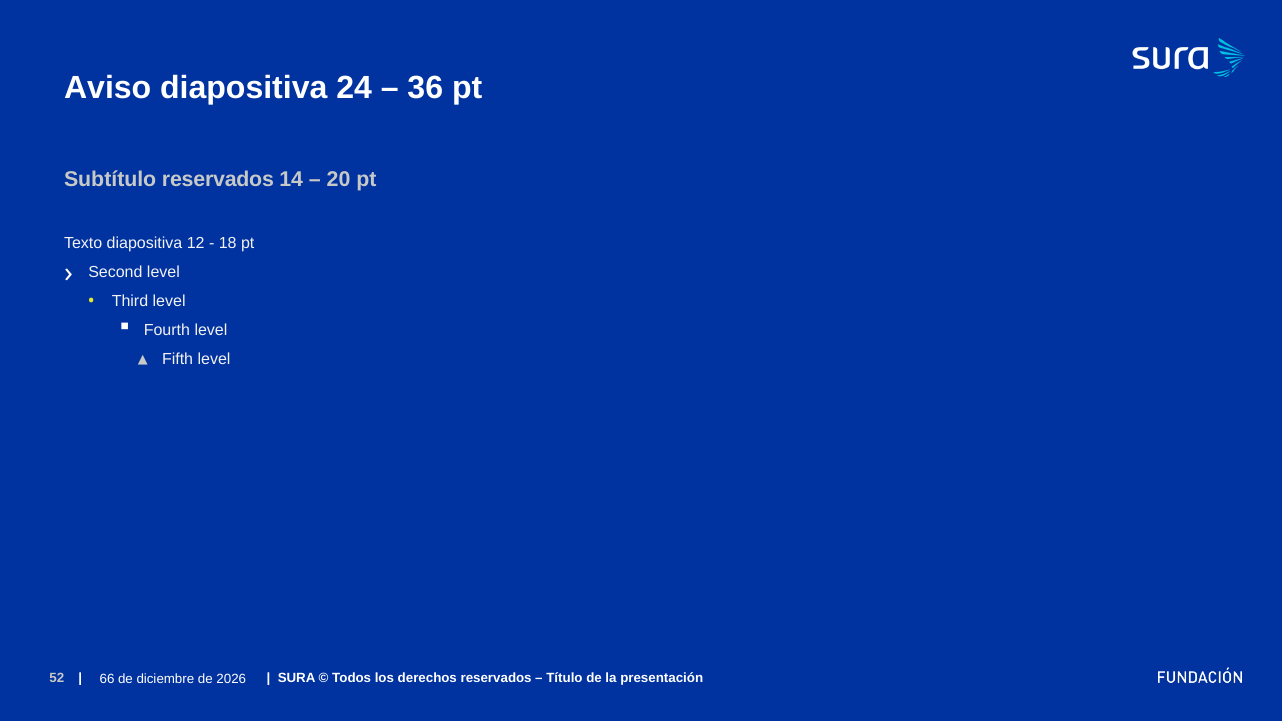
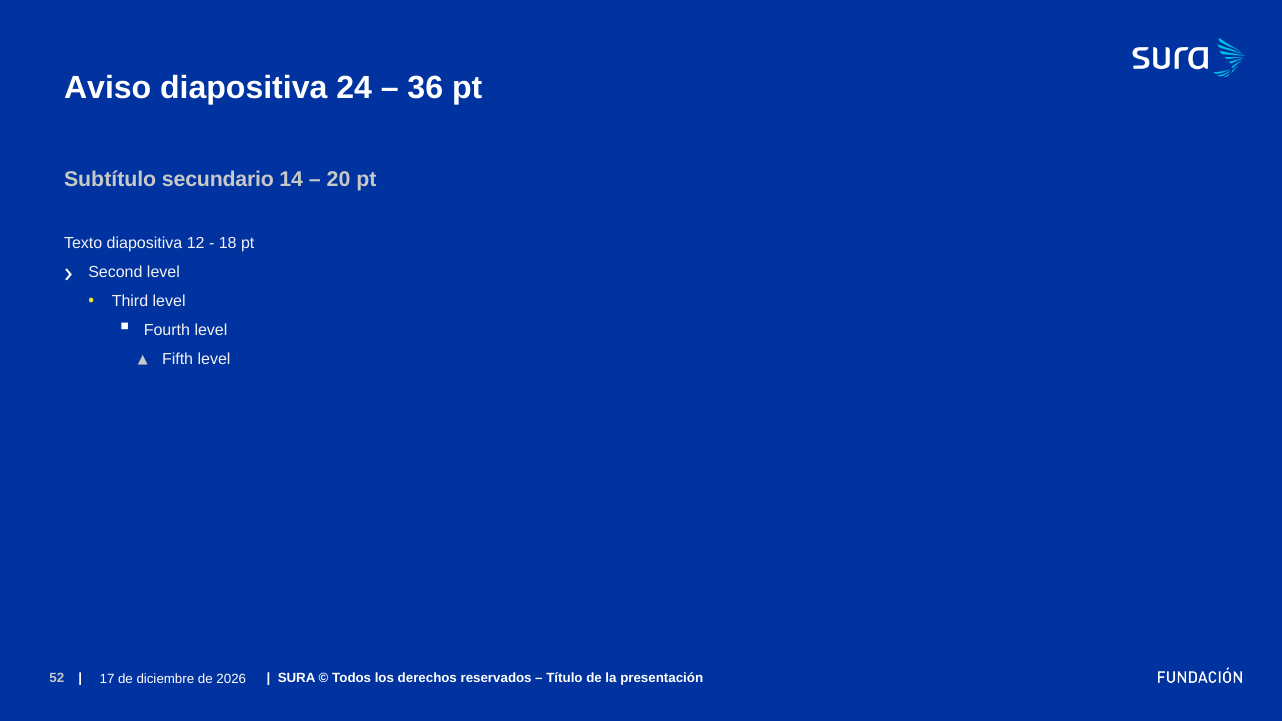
Subtítulo reservados: reservados -> secundario
66: 66 -> 17
